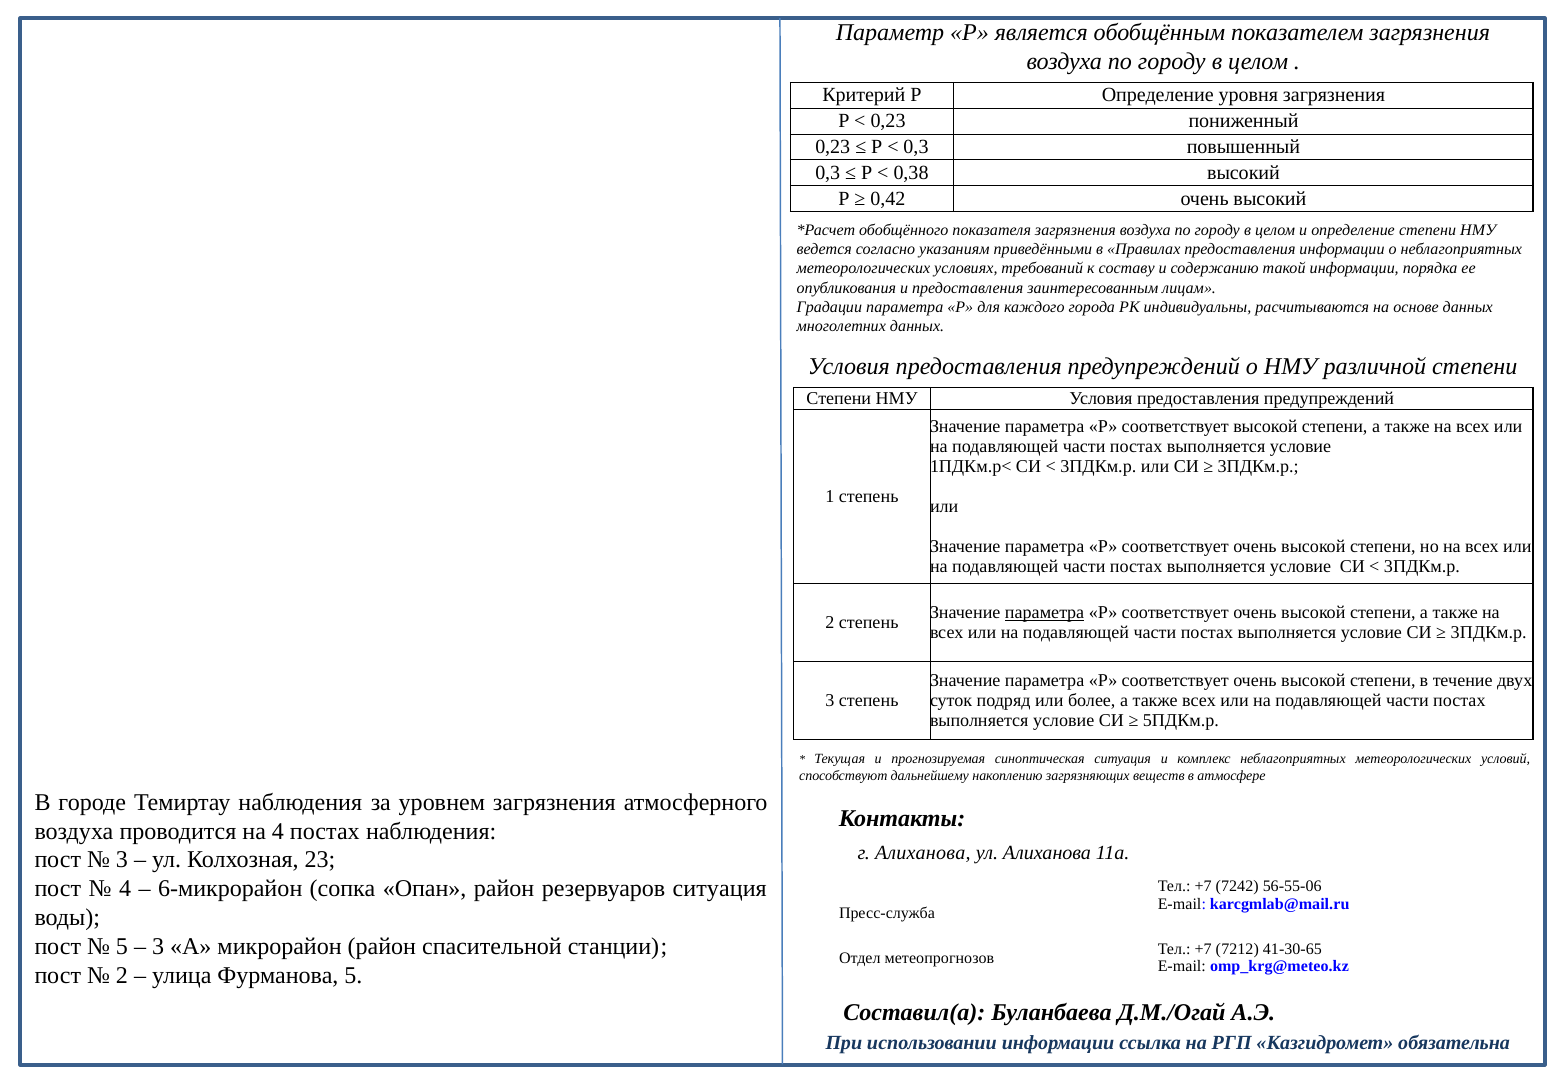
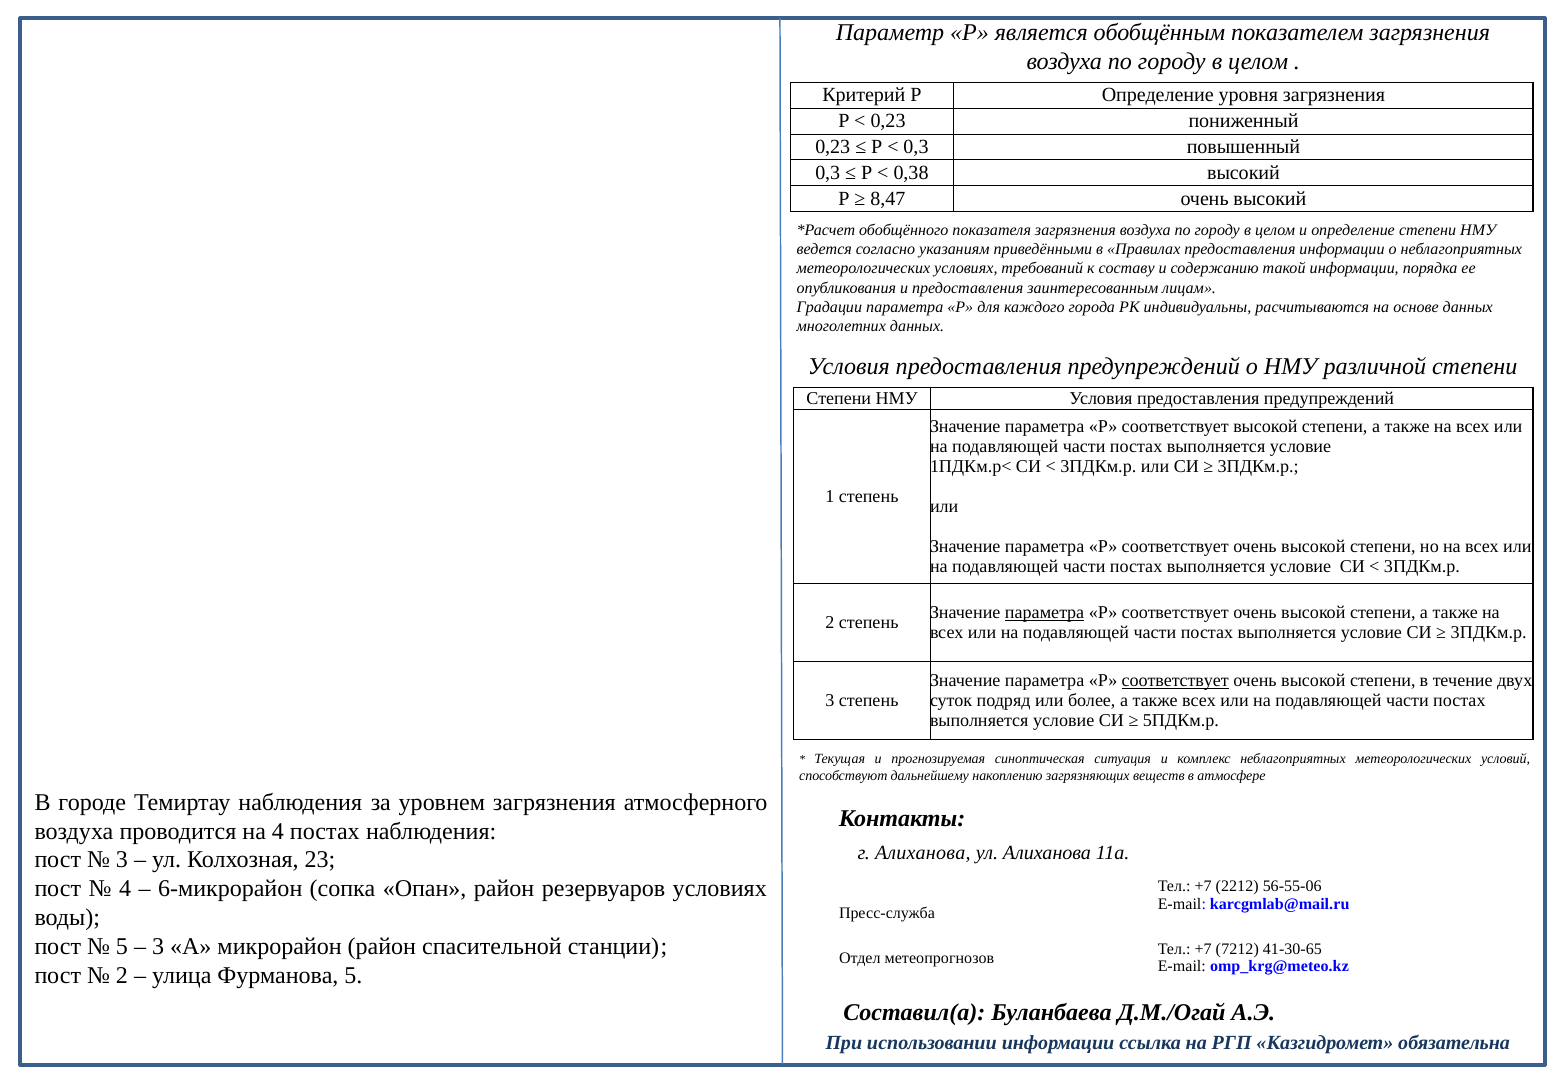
0,42: 0,42 -> 8,47
соответствует at (1175, 681) underline: none -> present
резервуаров ситуация: ситуация -> условиях
7242: 7242 -> 2212
